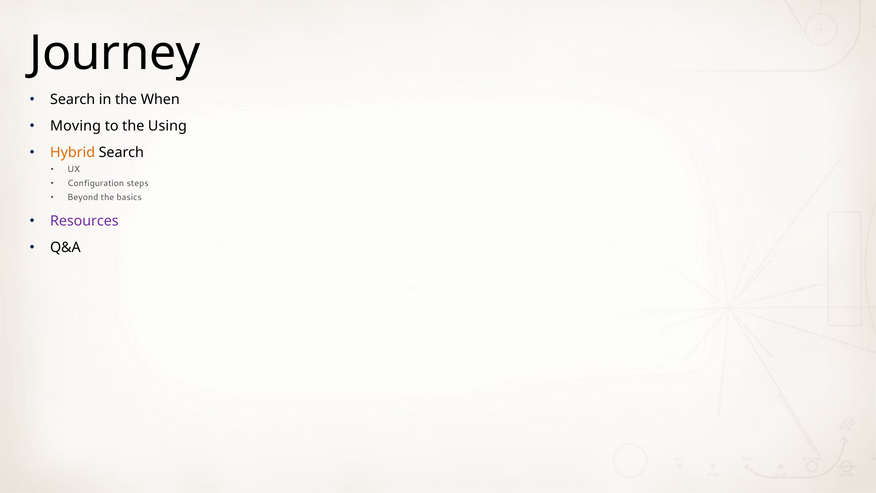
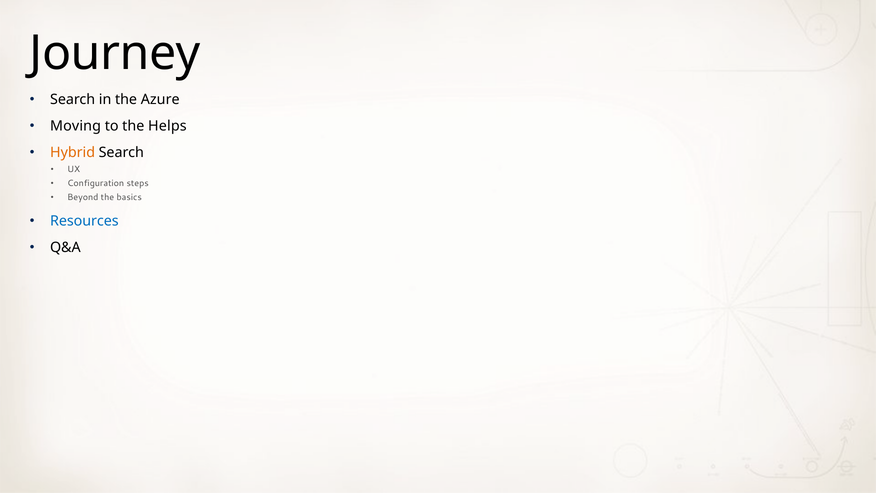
When: When -> Azure
Using: Using -> Helps
Resources colour: purple -> blue
